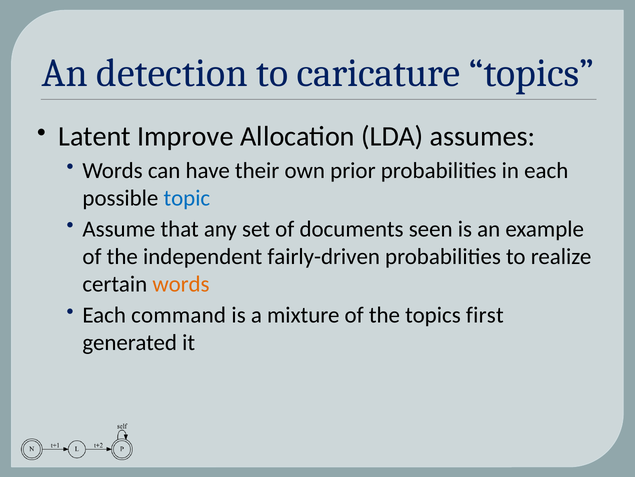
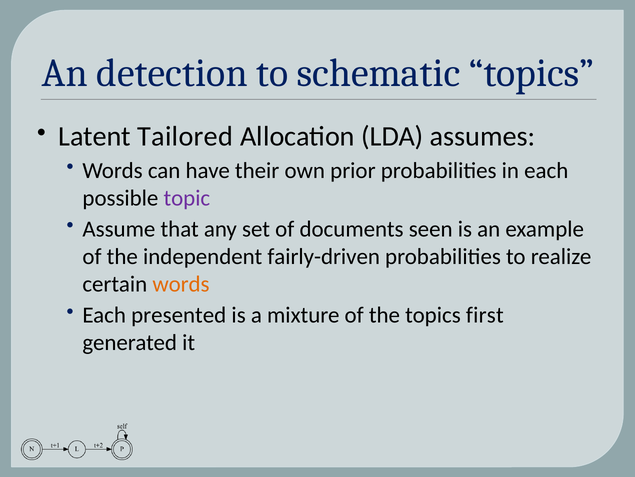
caricature: caricature -> schematic
Improve: Improve -> Tailored
topic colour: blue -> purple
command: command -> presented
